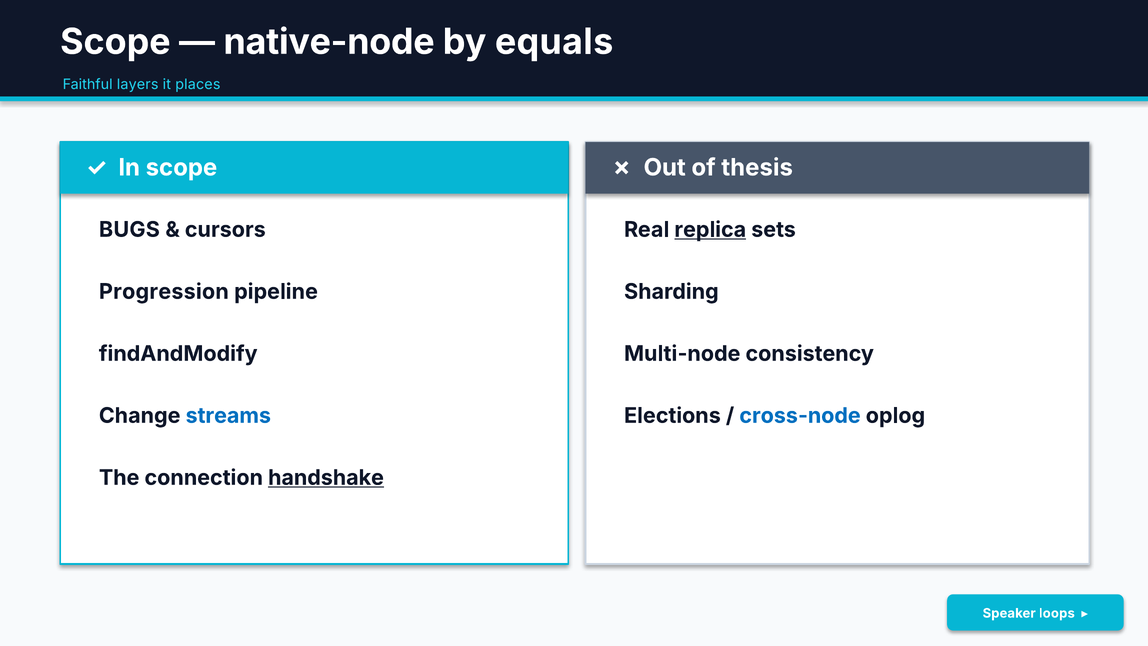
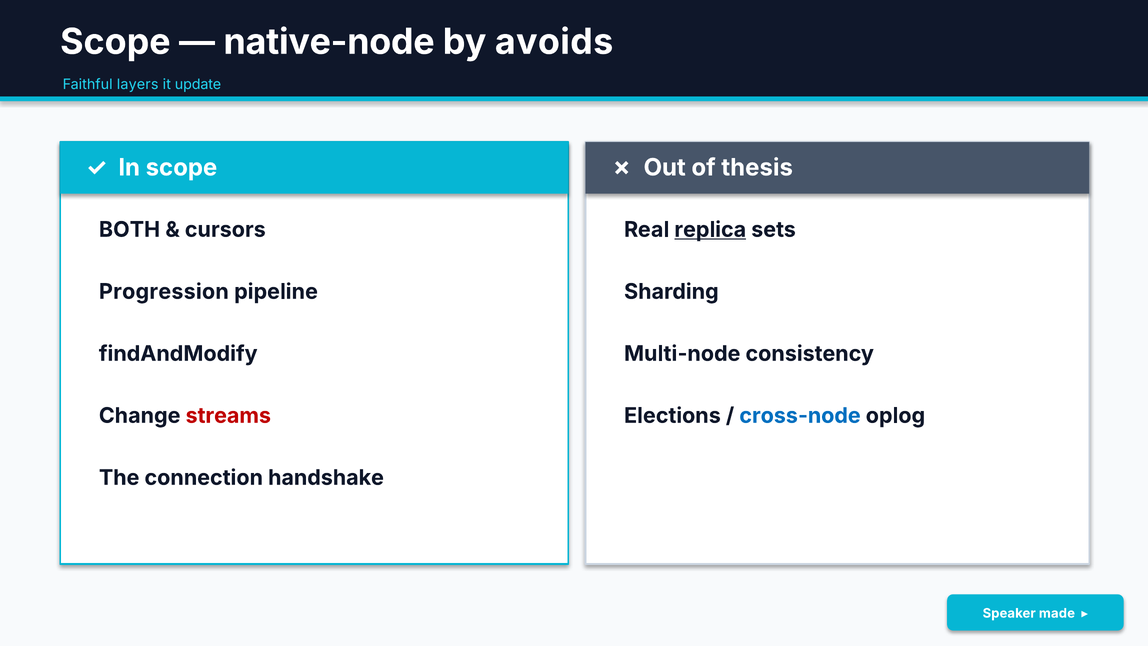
equals: equals -> avoids
places: places -> update
BUGS: BUGS -> BOTH
streams colour: blue -> red
handshake underline: present -> none
loops: loops -> made
